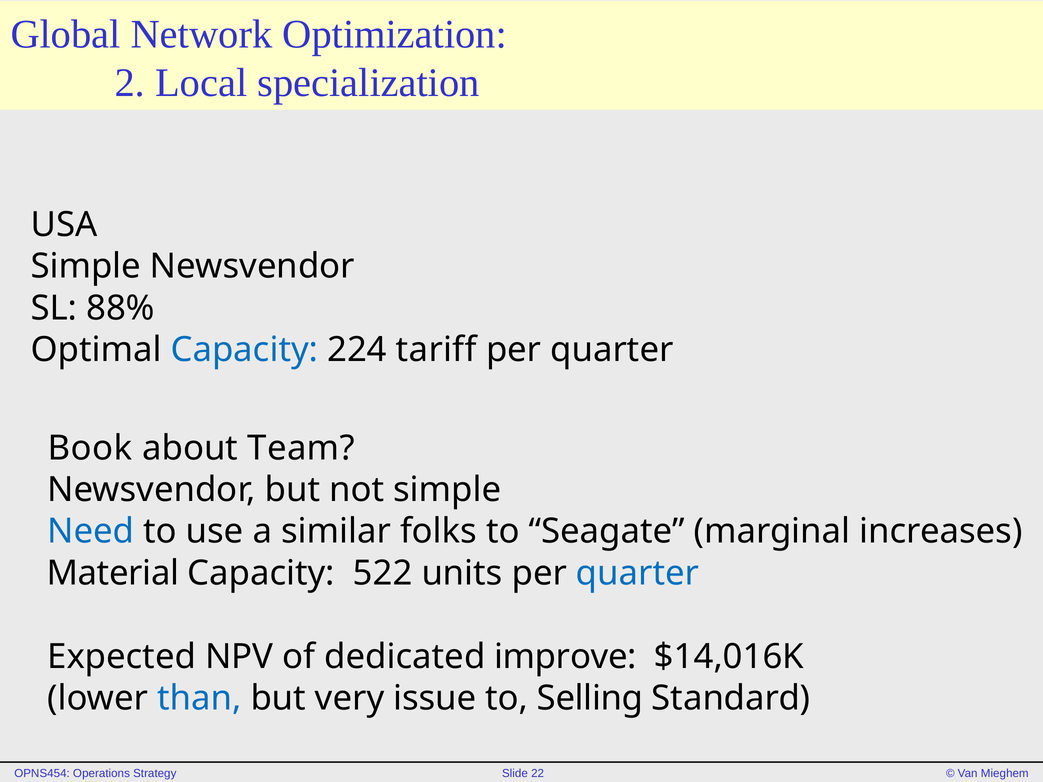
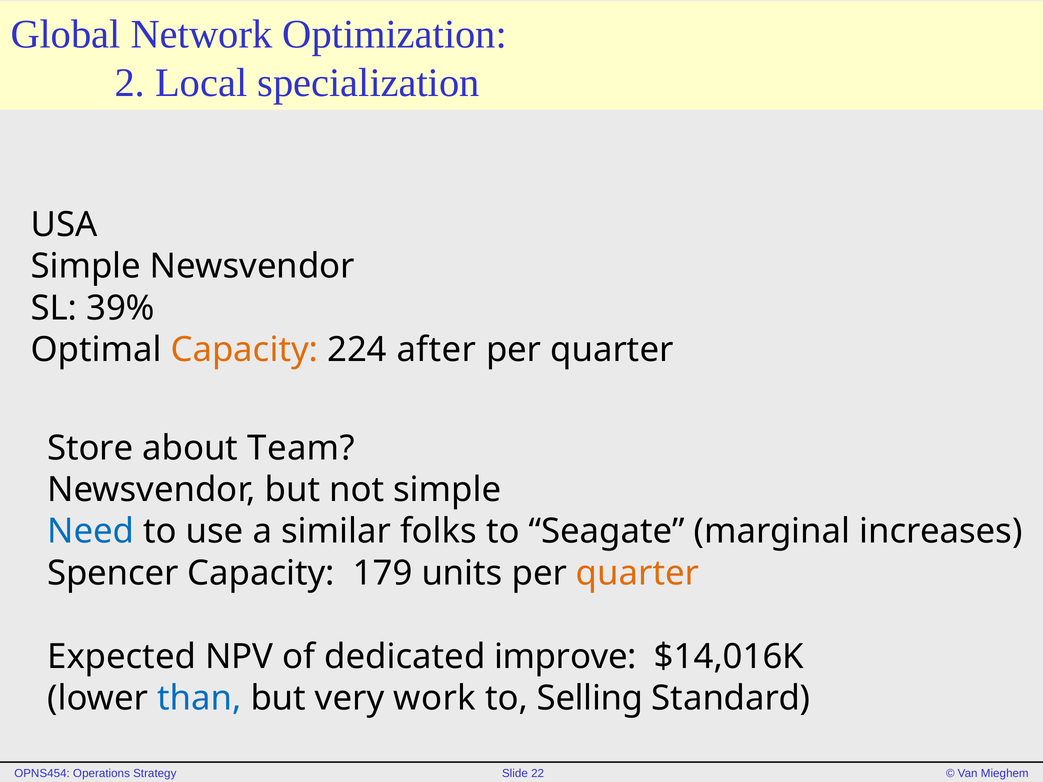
88%: 88% -> 39%
Capacity at (244, 350) colour: blue -> orange
tariff: tariff -> after
Book: Book -> Store
Material: Material -> Spencer
522: 522 -> 179
quarter at (638, 573) colour: blue -> orange
issue: issue -> work
